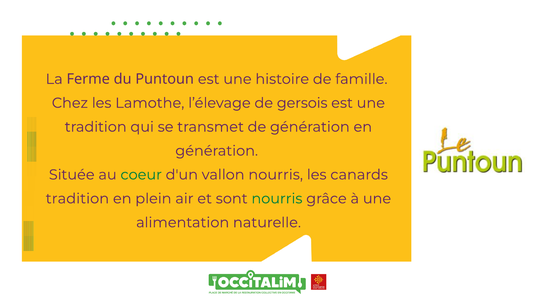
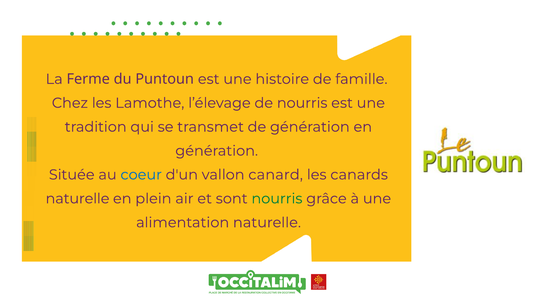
de gersois: gersois -> nourris
coeur colour: green -> blue
vallon nourris: nourris -> canard
tradition at (77, 199): tradition -> naturelle
